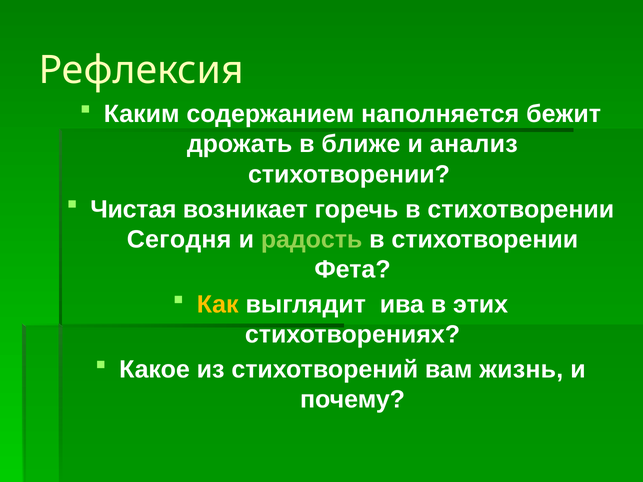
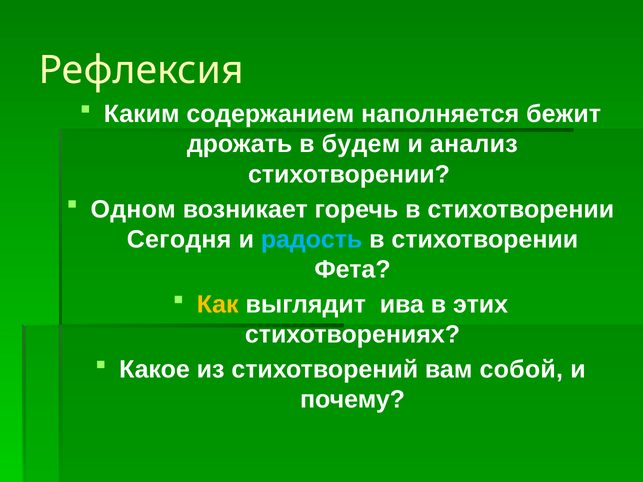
ближе: ближе -> будем
Чистая: Чистая -> Одном
радость colour: light green -> light blue
жизнь: жизнь -> собой
